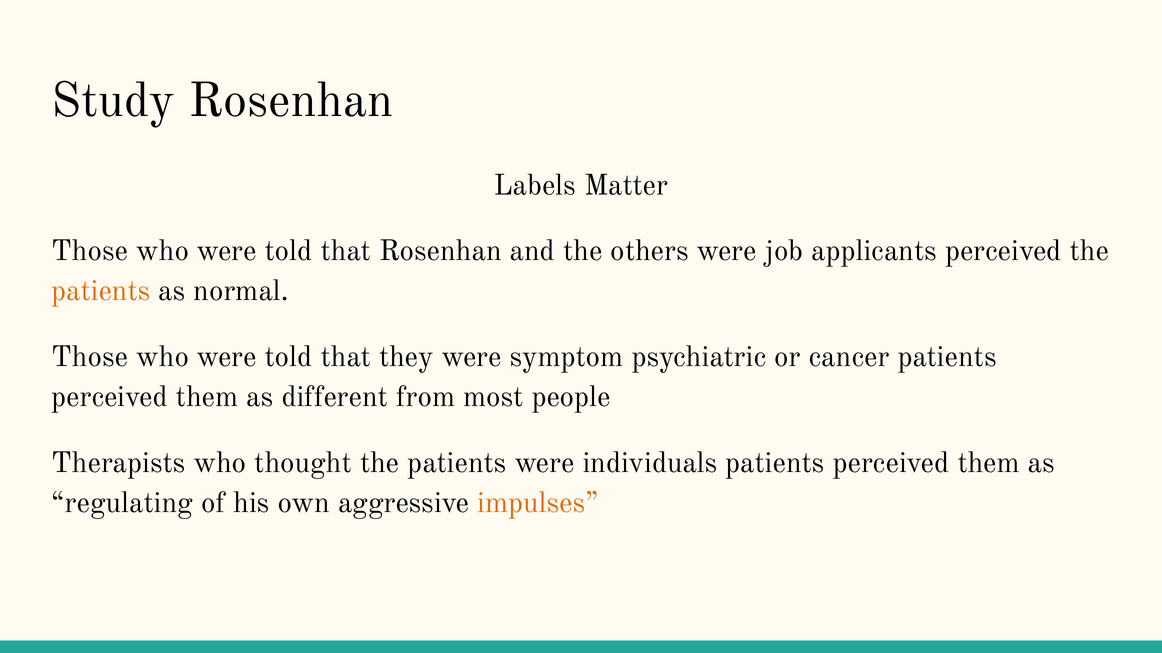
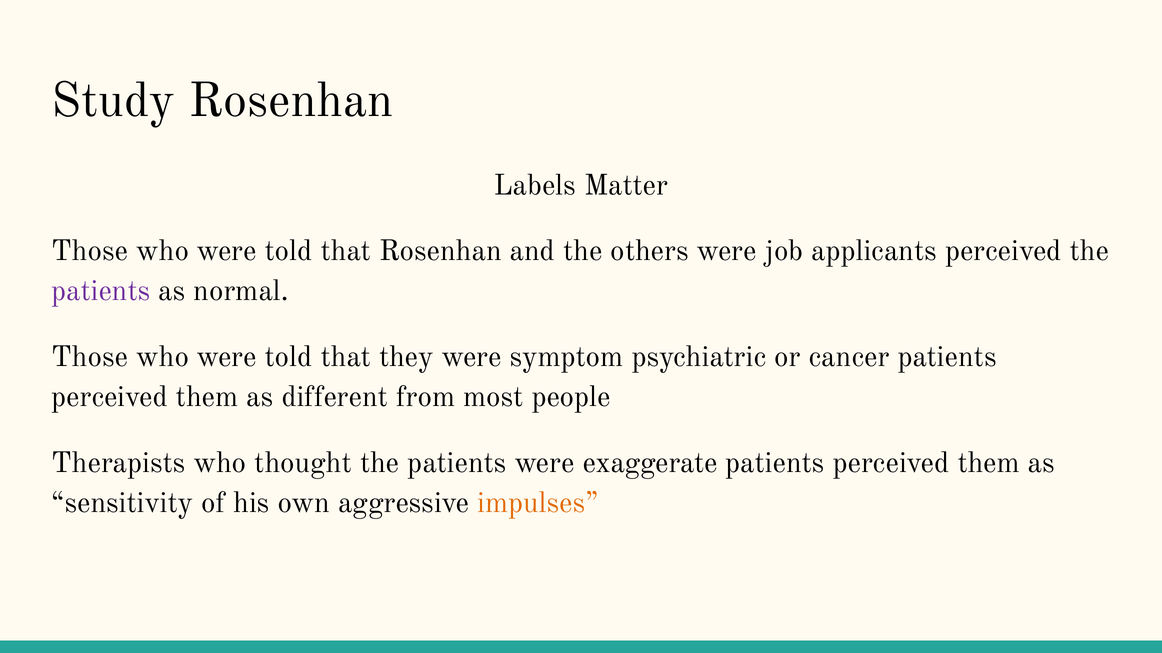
patients at (101, 291) colour: orange -> purple
individuals: individuals -> exaggerate
regulating: regulating -> sensitivity
